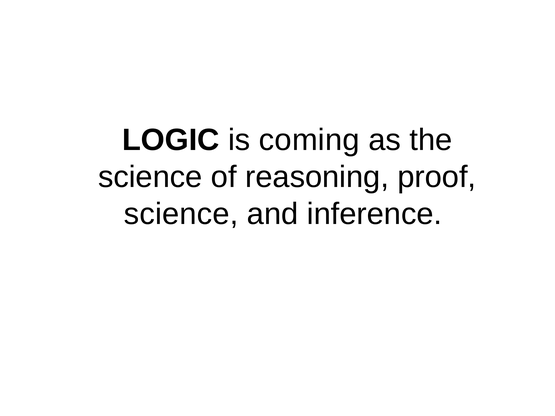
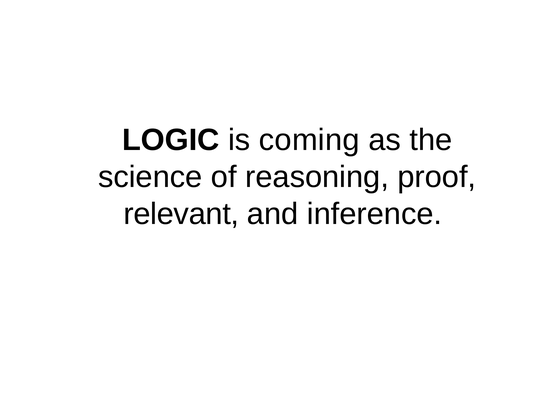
science at (181, 214): science -> relevant
